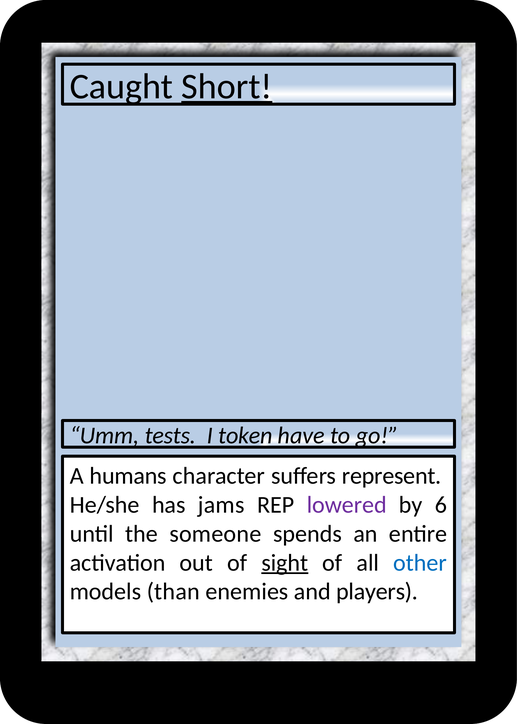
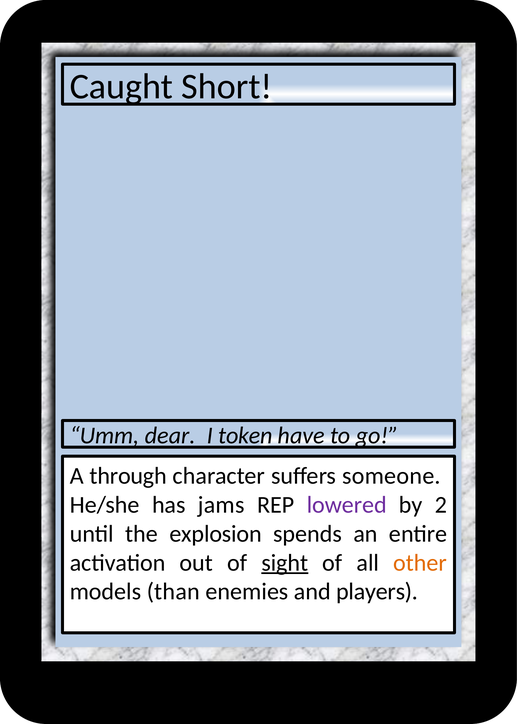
Short underline: present -> none
tests: tests -> dear
humans: humans -> through
represent: represent -> someone
6: 6 -> 2
someone: someone -> explosion
other colour: blue -> orange
